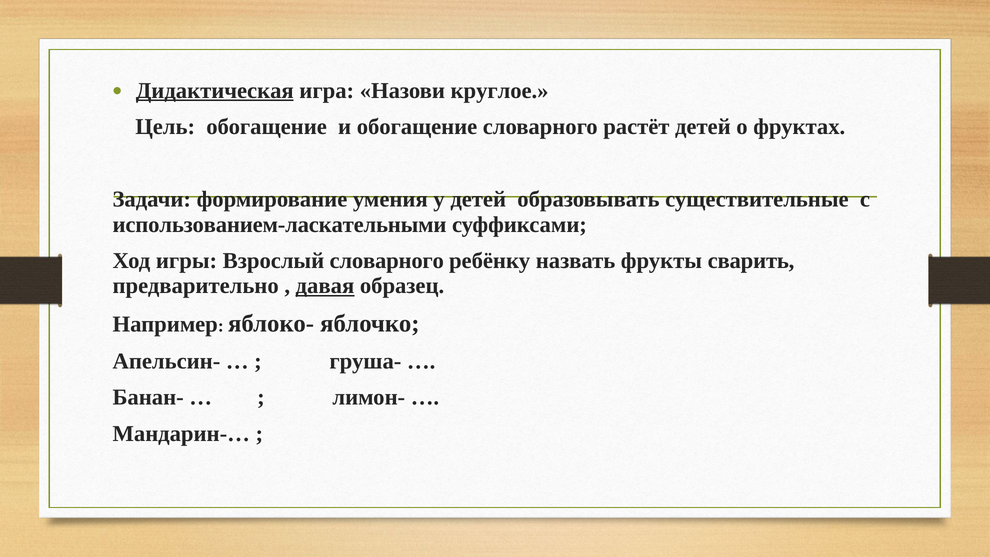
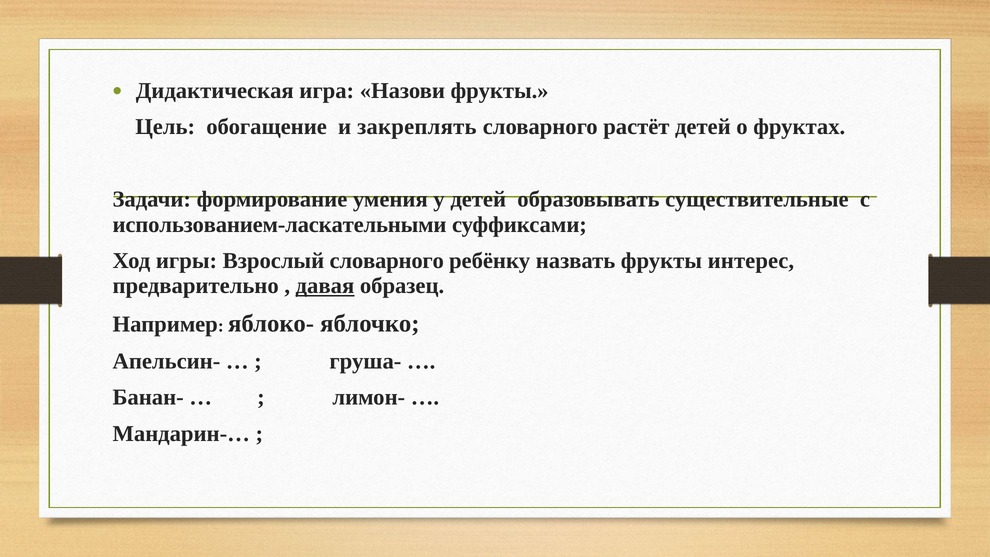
Дидактическая underline: present -> none
Назови круглое: круглое -> фрукты
и обогащение: обогащение -> закреплять
сварить: сварить -> интерес
